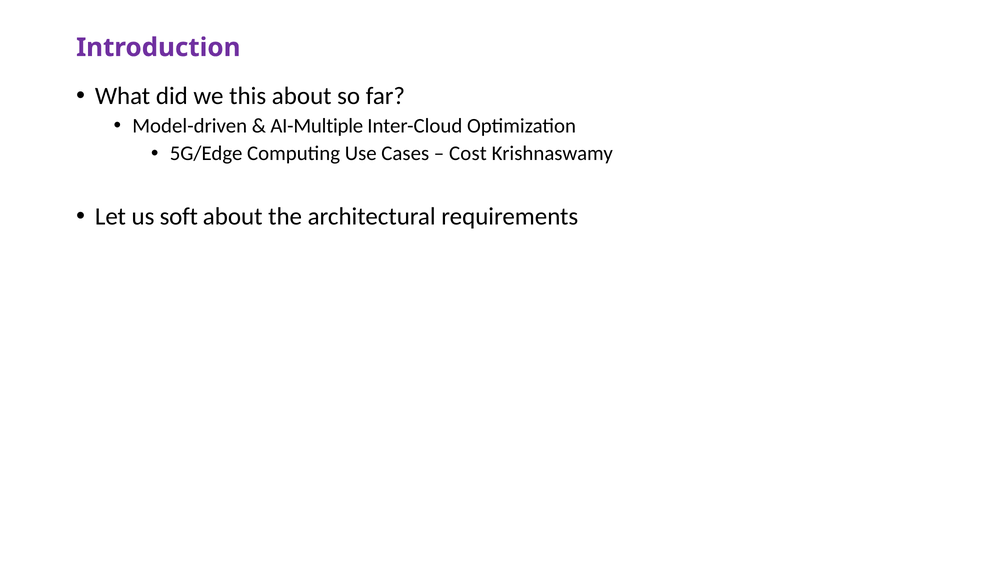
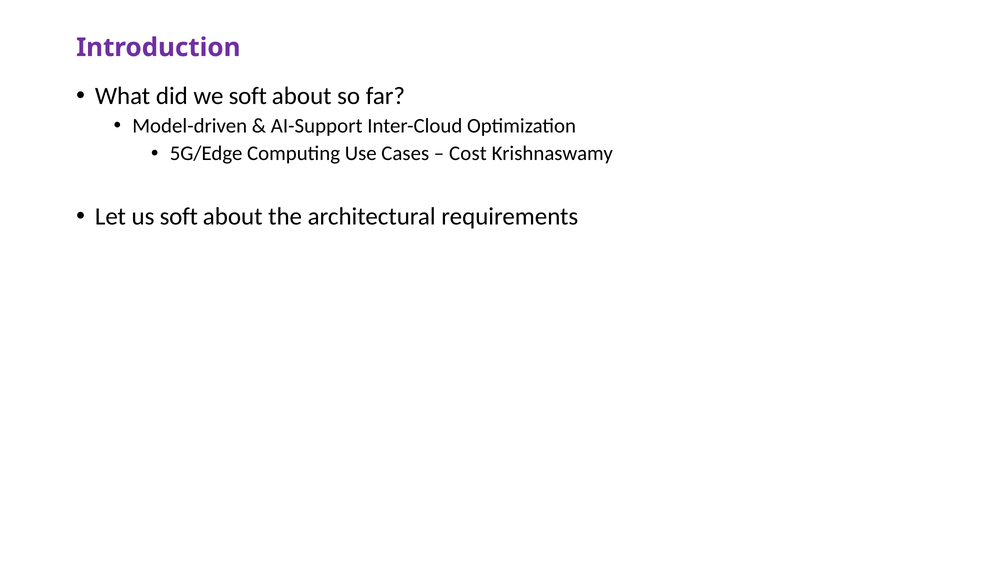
we this: this -> soft
AI-Multiple: AI-Multiple -> AI-Support
